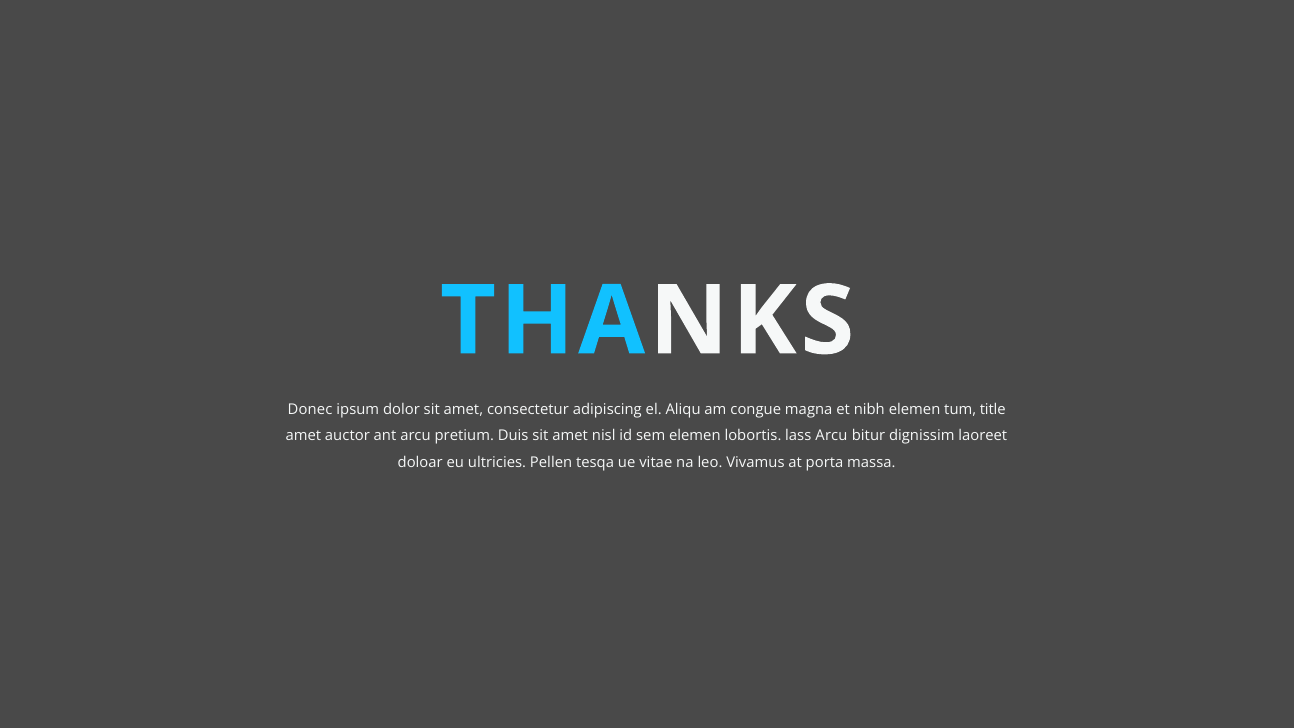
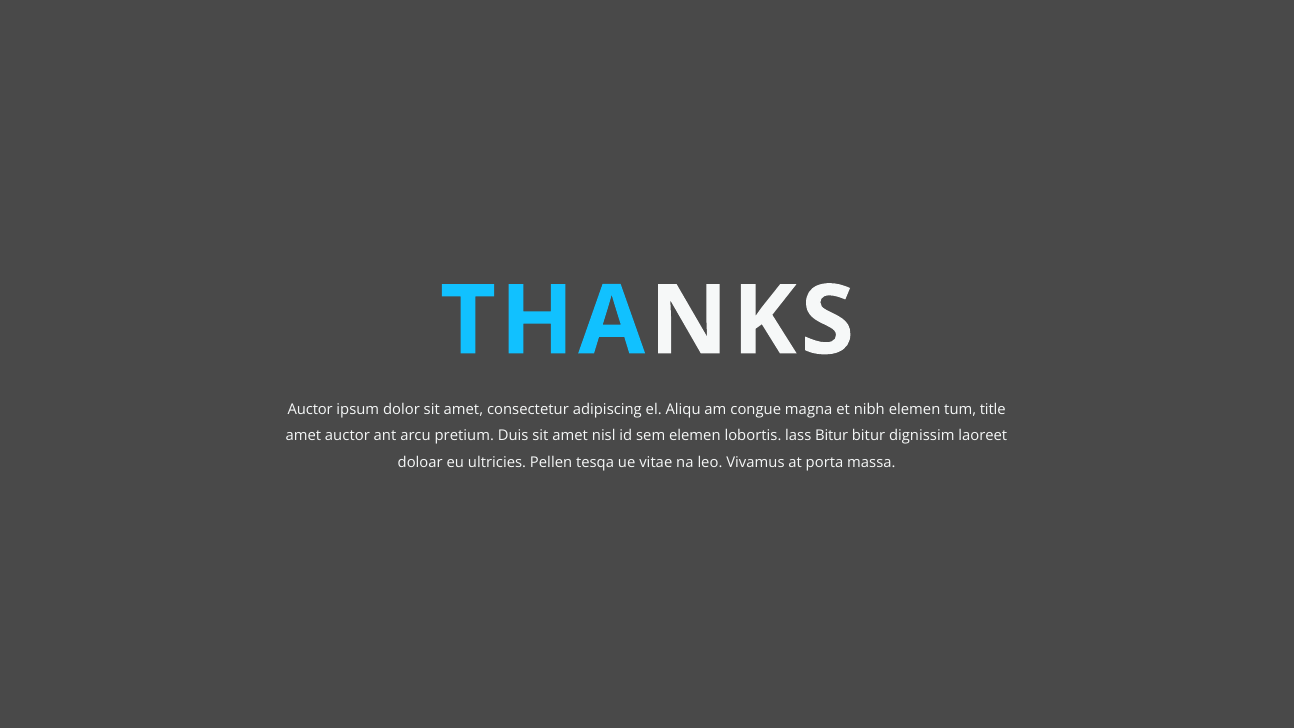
Donec at (310, 409): Donec -> Auctor
lass Arcu: Arcu -> Bitur
